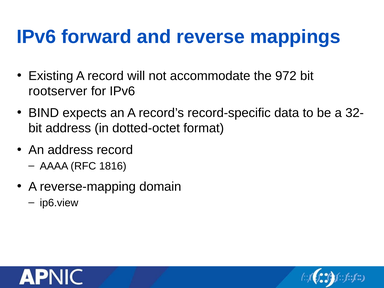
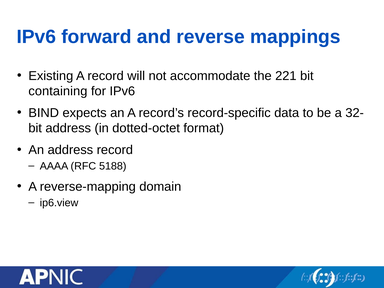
972: 972 -> 221
rootserver: rootserver -> containing
1816: 1816 -> 5188
